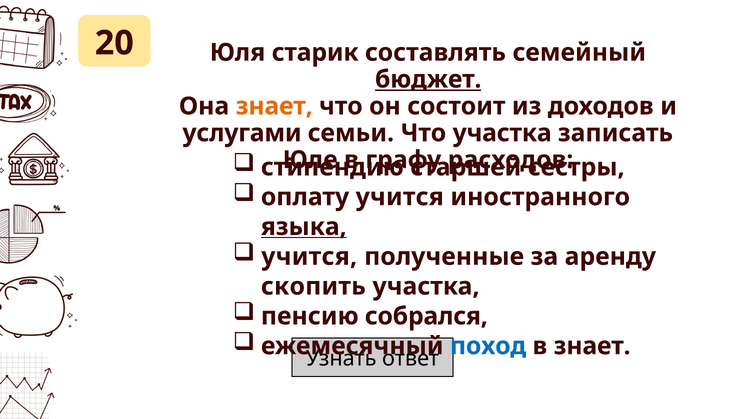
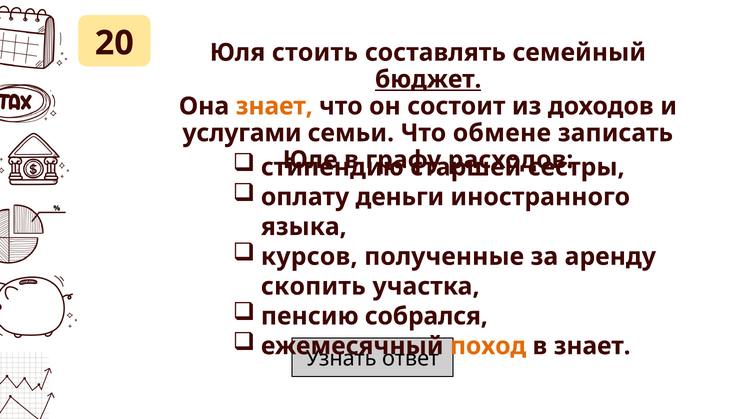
старик: старик -> стоить
Что участка: участка -> обмене
учится at (400, 197): учится -> деньги
языка underline: present -> none
учится at (309, 257): учится -> курсов
поход colour: blue -> orange
